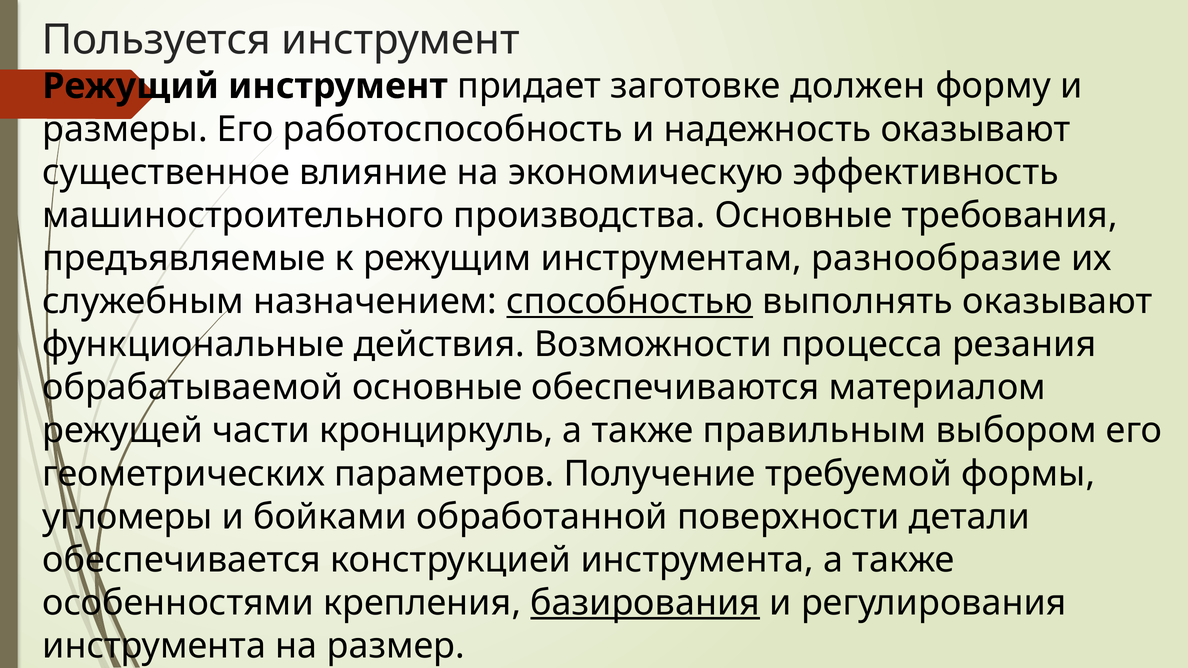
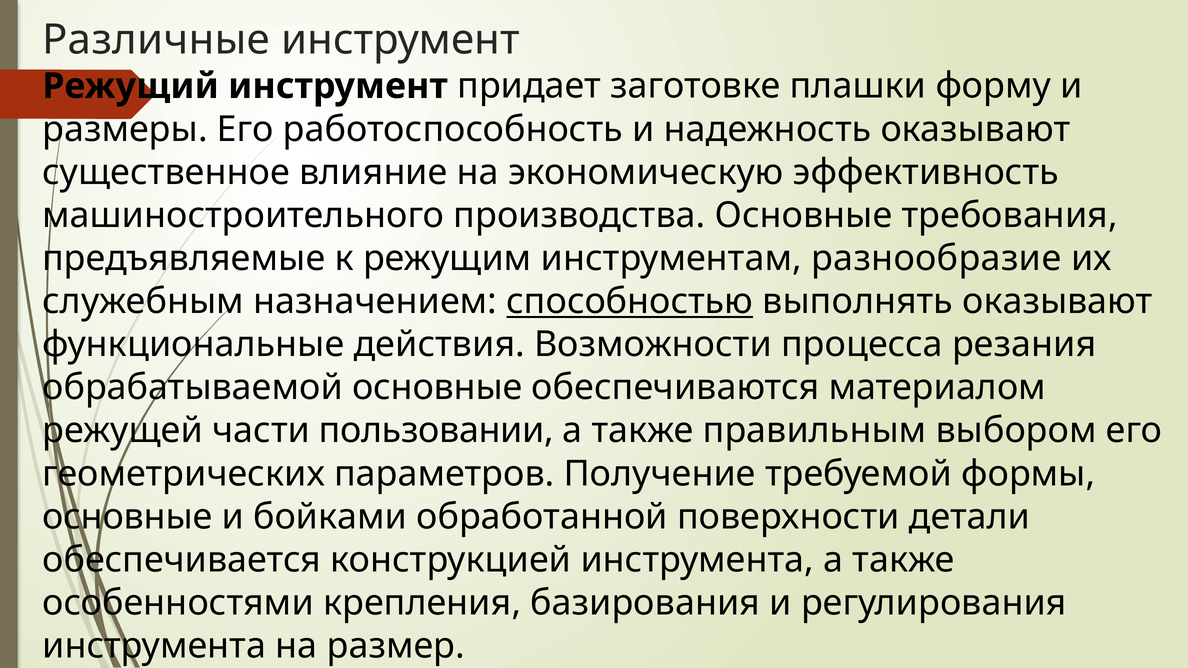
Пользуется: Пользуется -> Различные
должен: должен -> плашки
кронциркуль: кронциркуль -> пользовании
угломеры at (127, 517): угломеры -> основные
базирования underline: present -> none
